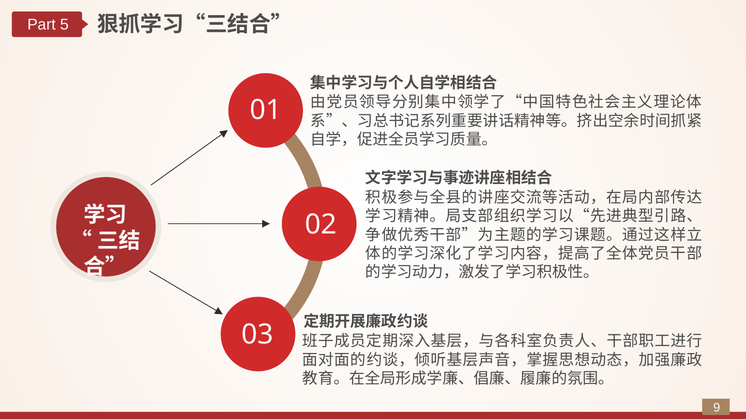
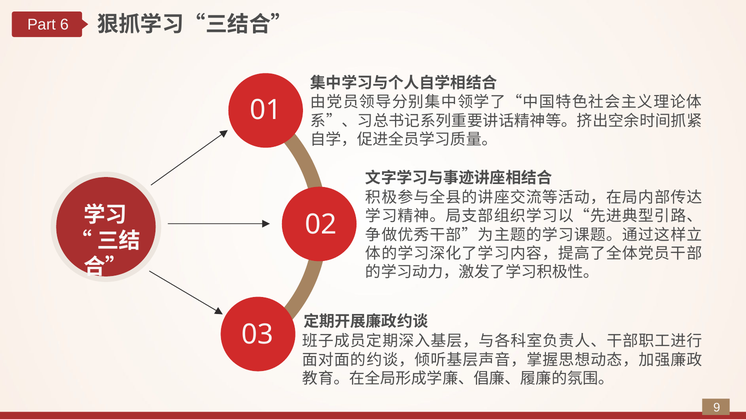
5: 5 -> 6
